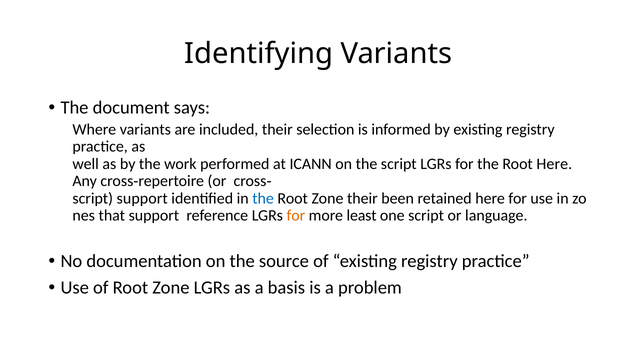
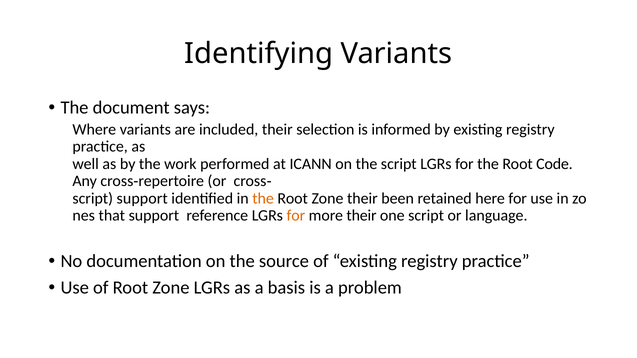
Root Here: Here -> Code
the at (263, 198) colour: blue -> orange
more least: least -> their
